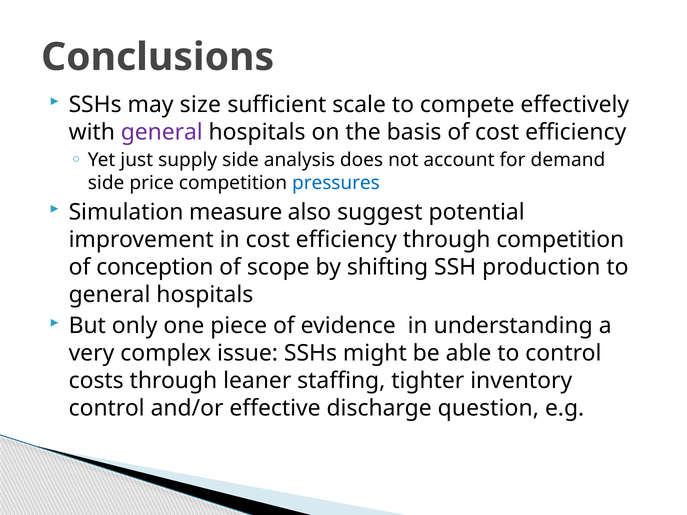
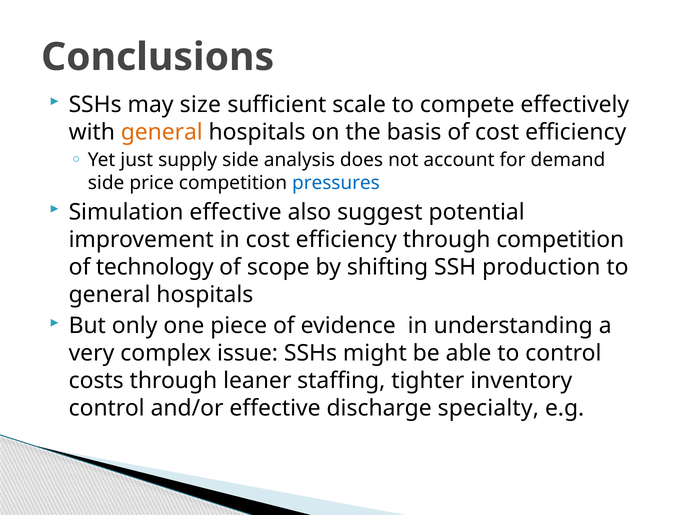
general at (162, 132) colour: purple -> orange
Simulation measure: measure -> effective
conception: conception -> technology
question: question -> specialty
